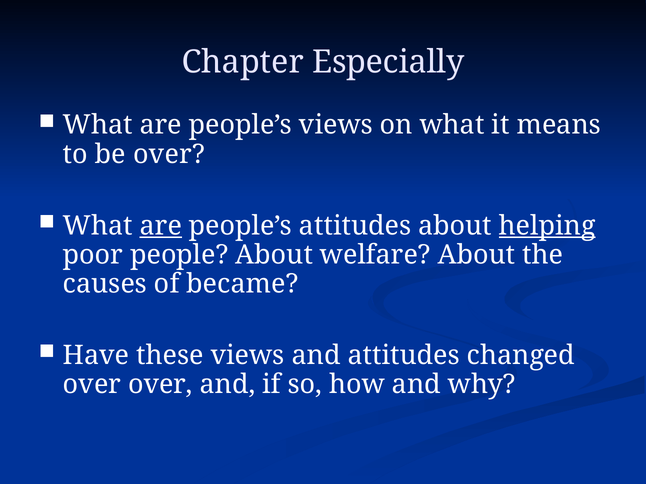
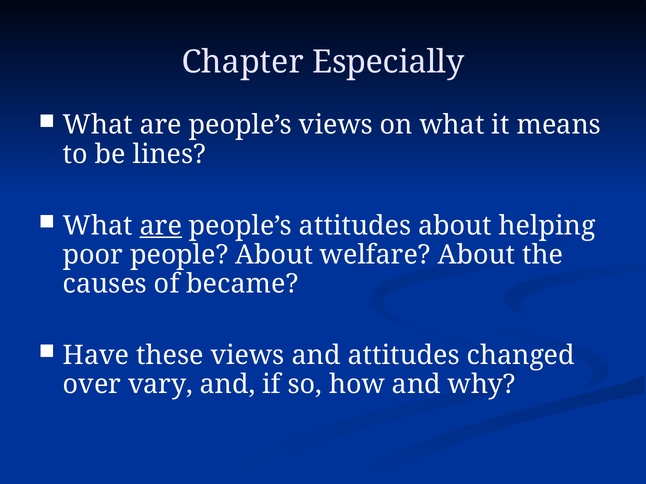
be over: over -> lines
helping underline: present -> none
over over: over -> vary
